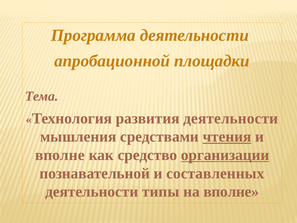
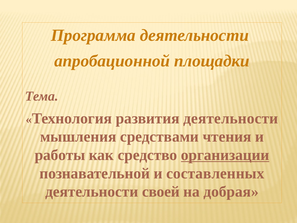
чтения underline: present -> none
вполне at (60, 155): вполне -> работы
типы: типы -> своей
на вполне: вполне -> добрая
